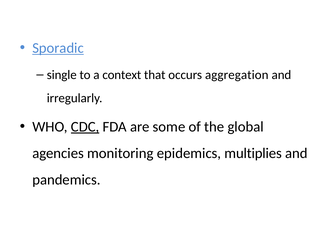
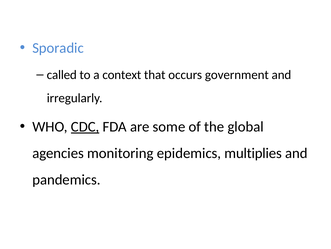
Sporadic underline: present -> none
single: single -> called
aggregation: aggregation -> government
